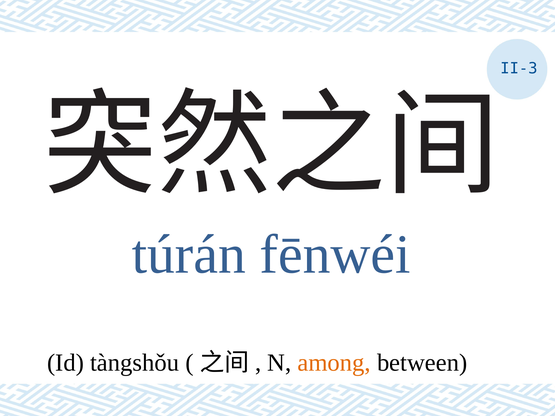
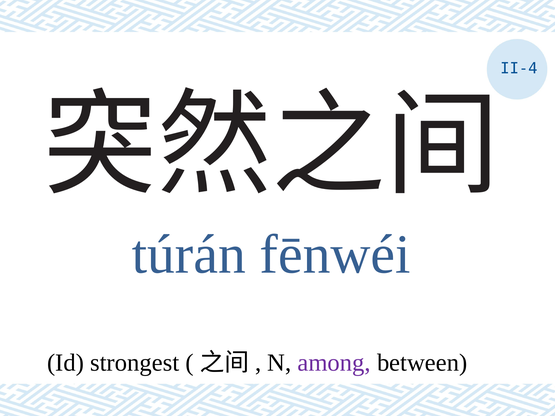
II-3: II-3 -> II-4
tàngshǒu: tàngshǒu -> strongest
among colour: orange -> purple
